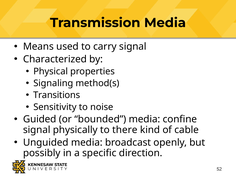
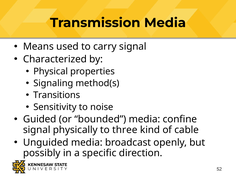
there: there -> three
